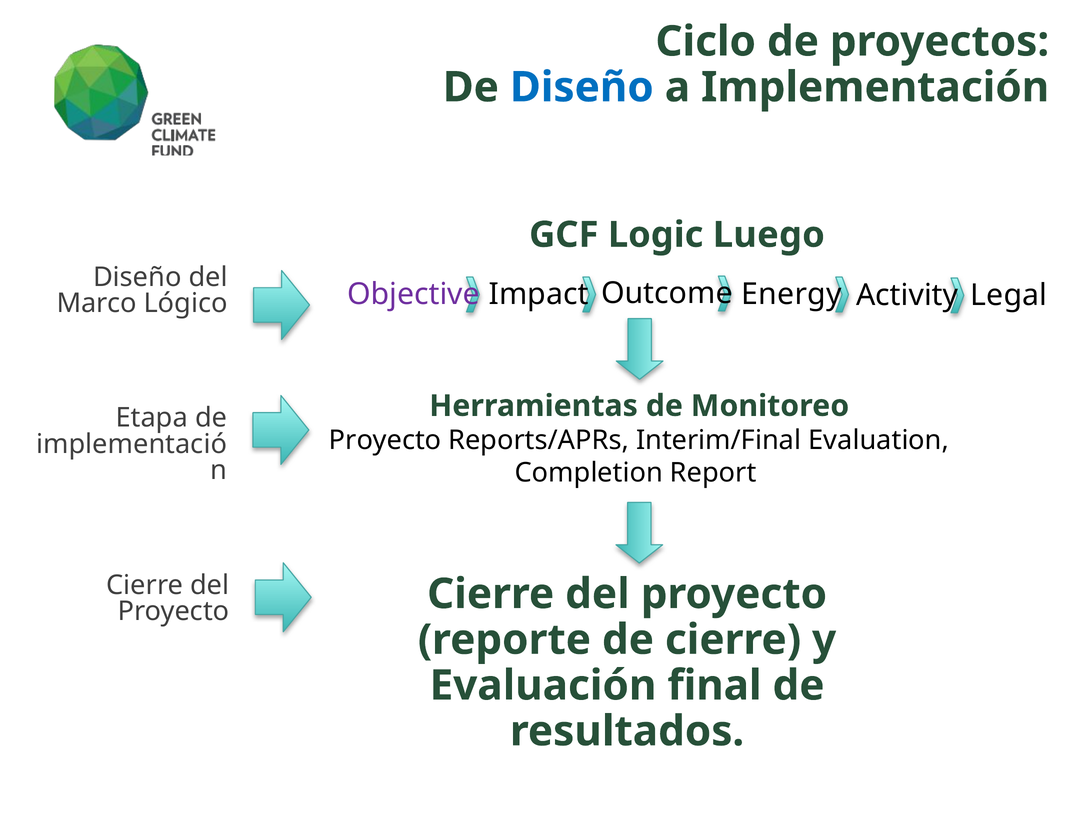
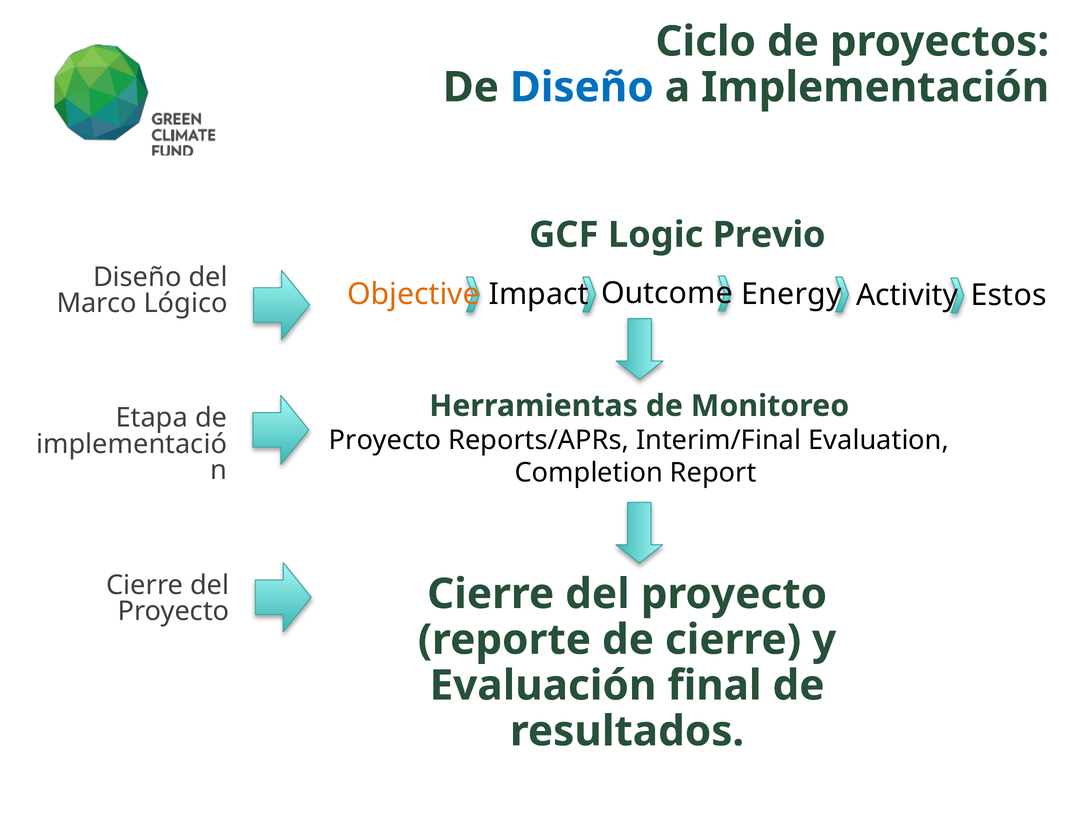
Luego: Luego -> Previo
Objective colour: purple -> orange
Legal: Legal -> Estos
